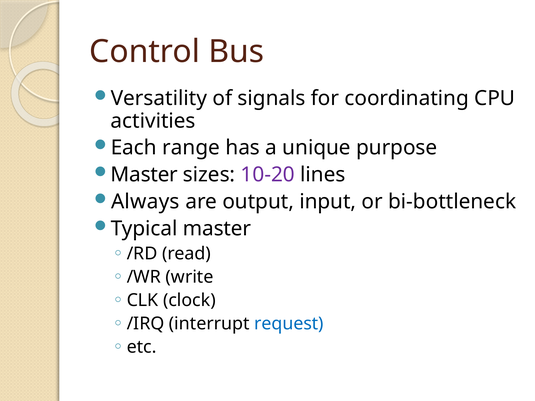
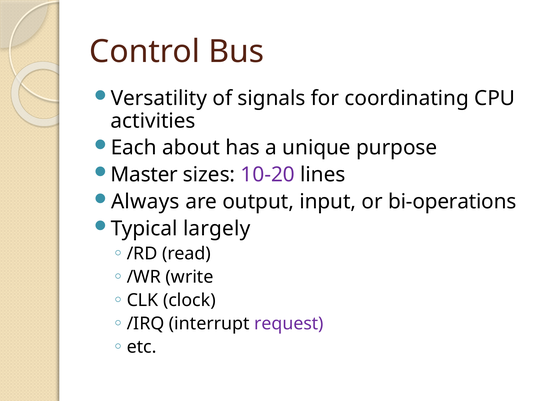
range: range -> about
bi-bottleneck: bi-bottleneck -> bi-operations
Typical master: master -> largely
request colour: blue -> purple
